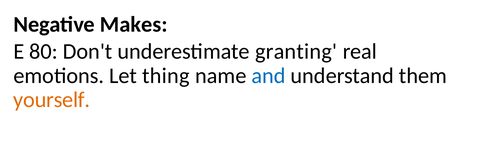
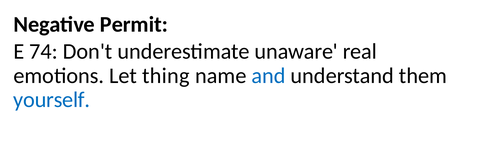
Makes: Makes -> Permit
80: 80 -> 74
granting: granting -> unaware
yourself colour: orange -> blue
